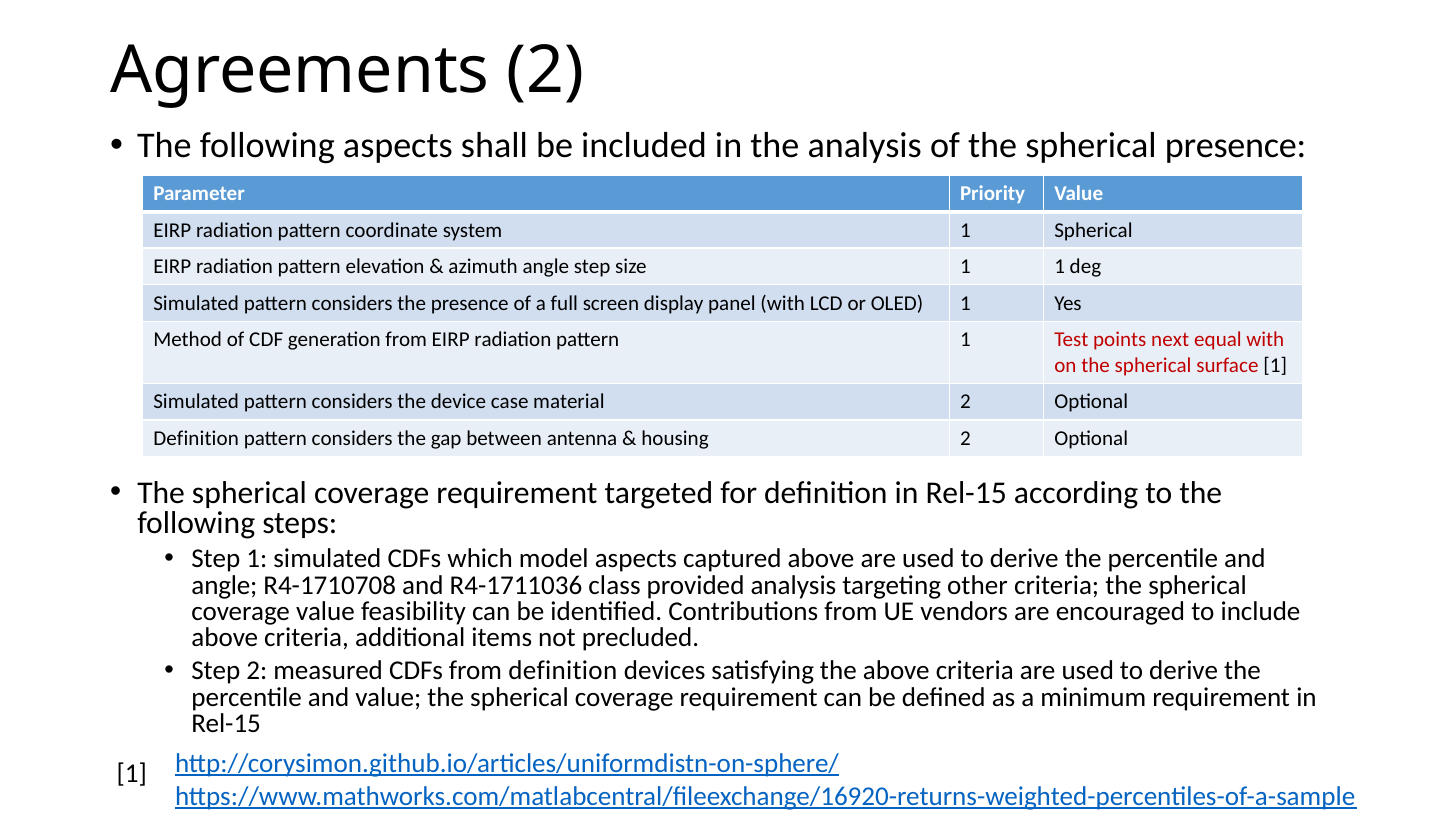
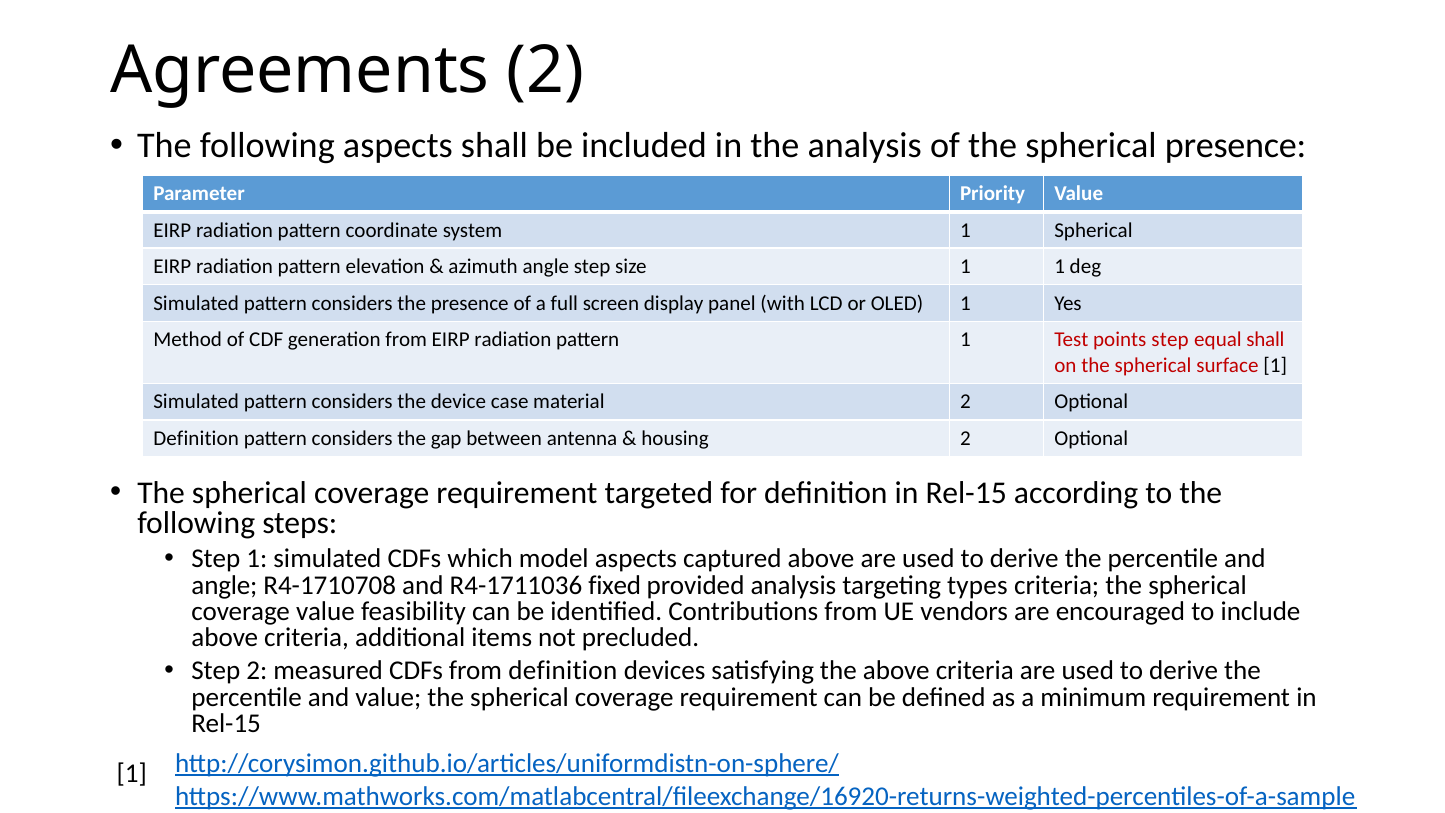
points next: next -> step
equal with: with -> shall
class: class -> fixed
other: other -> types
